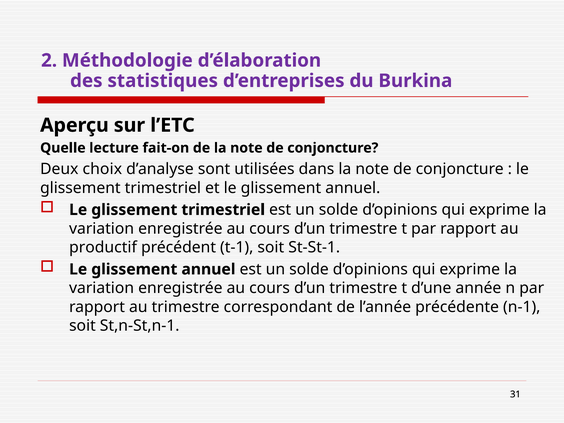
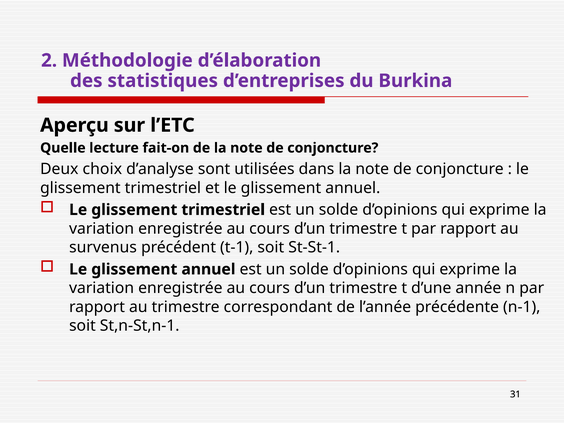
productif: productif -> survenus
